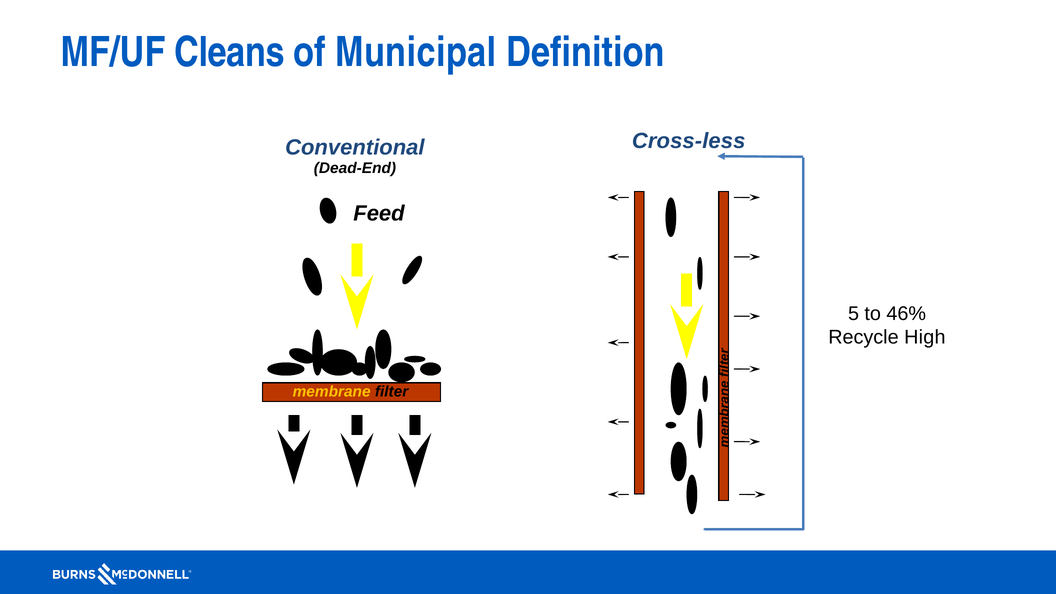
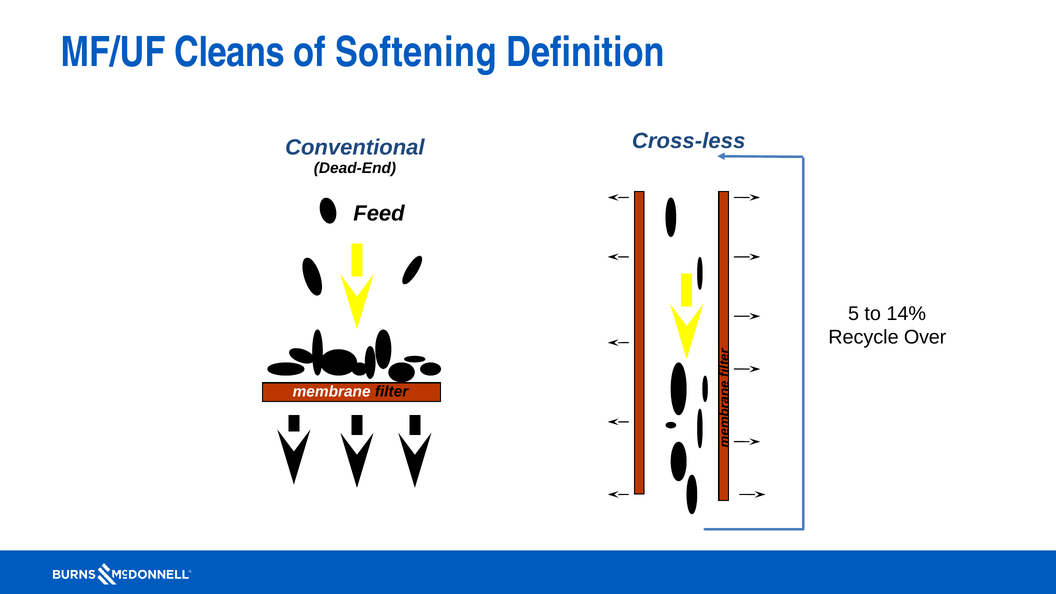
Municipal: Municipal -> Softening
46%: 46% -> 14%
High: High -> Over
membrane colour: yellow -> white
